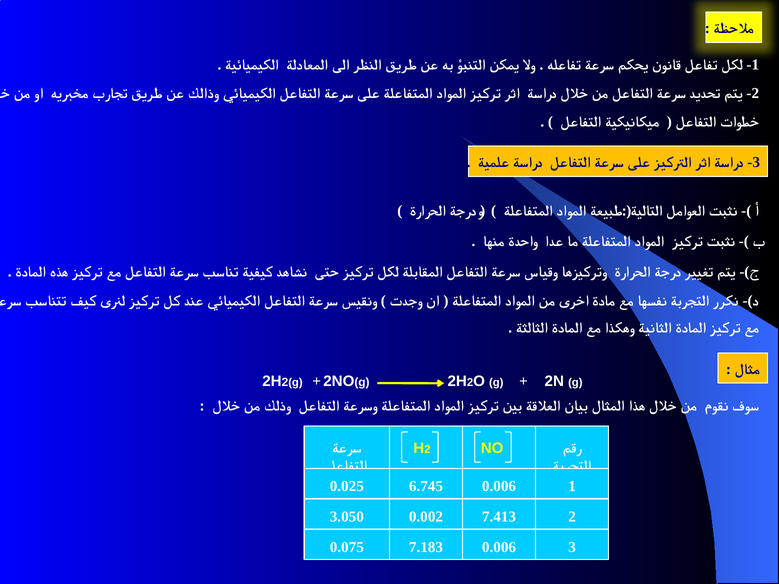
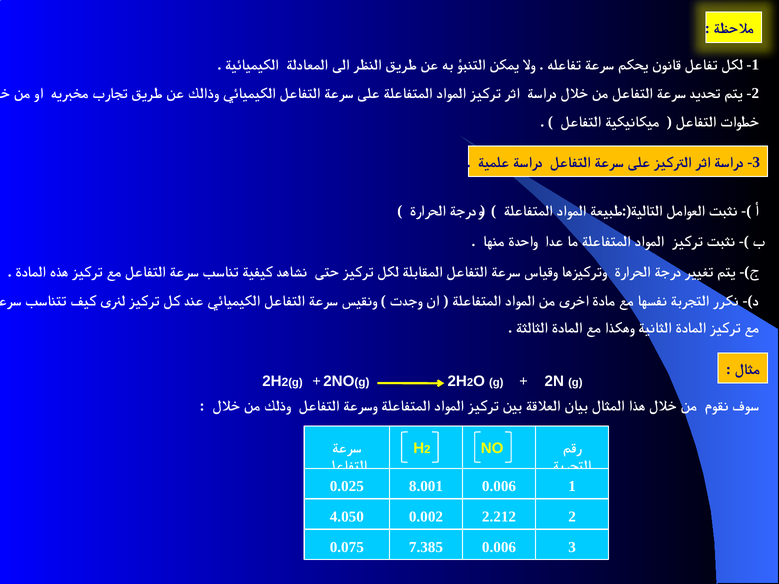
6.745: 6.745 -> 8.001
3.050: 3.050 -> 4.050
7.413: 7.413 -> 2.212
7.183: 7.183 -> 7.385
